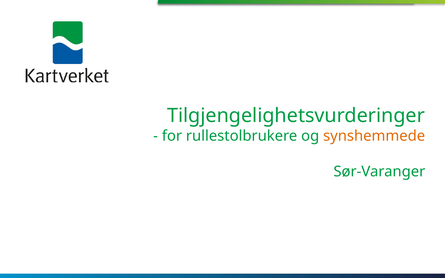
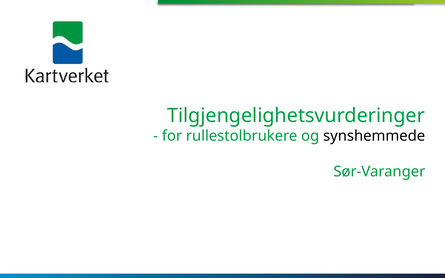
synshemmede colour: orange -> black
